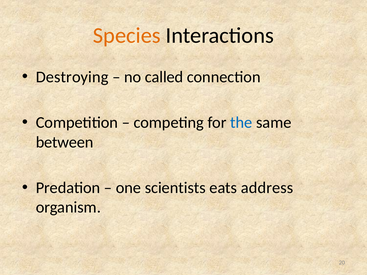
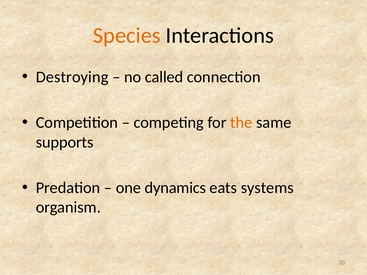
the colour: blue -> orange
between: between -> supports
scientists: scientists -> dynamics
address: address -> systems
